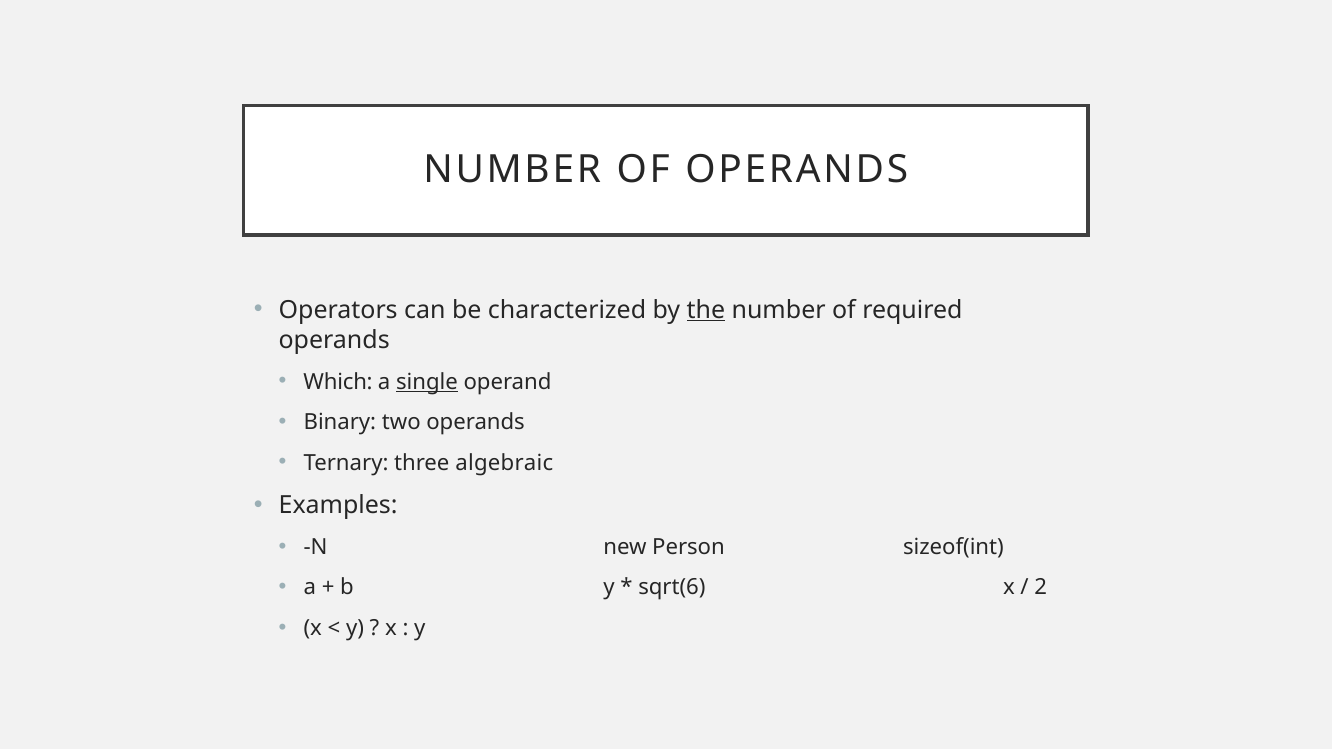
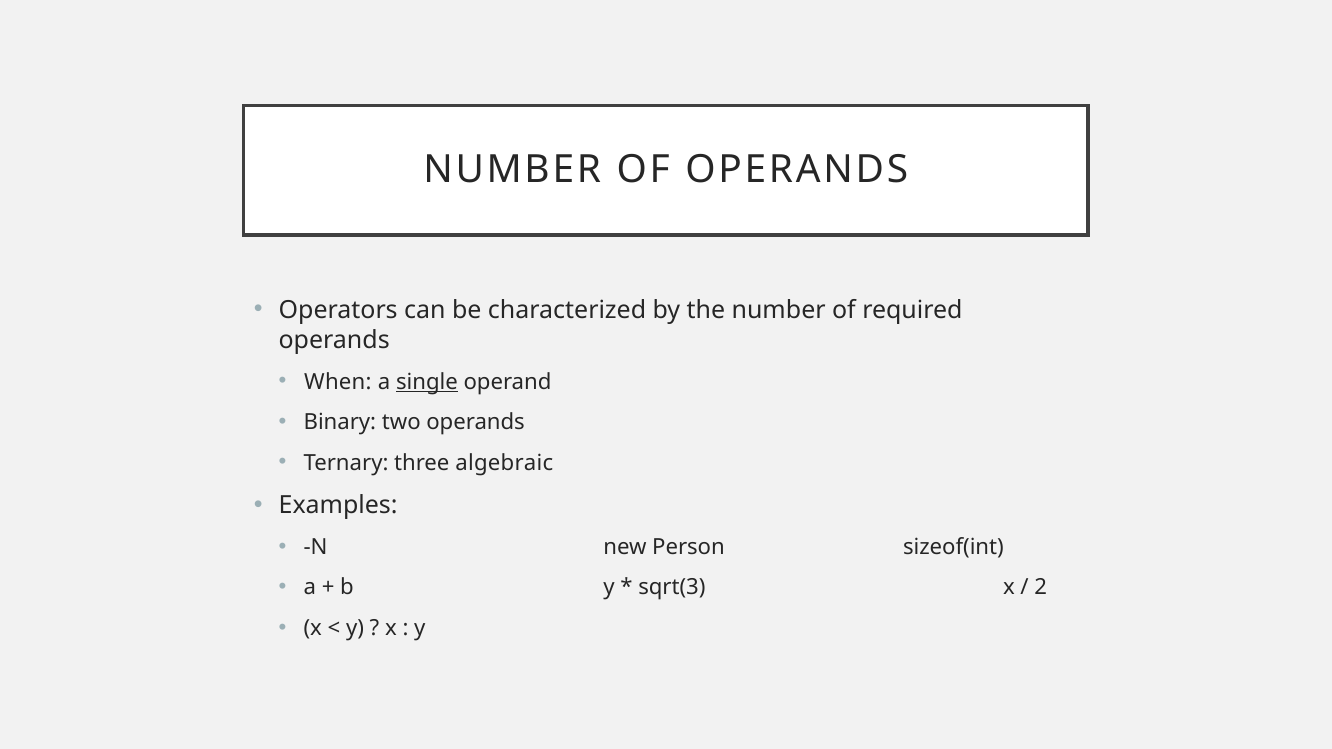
the underline: present -> none
Which: Which -> When
sqrt(6: sqrt(6 -> sqrt(3
